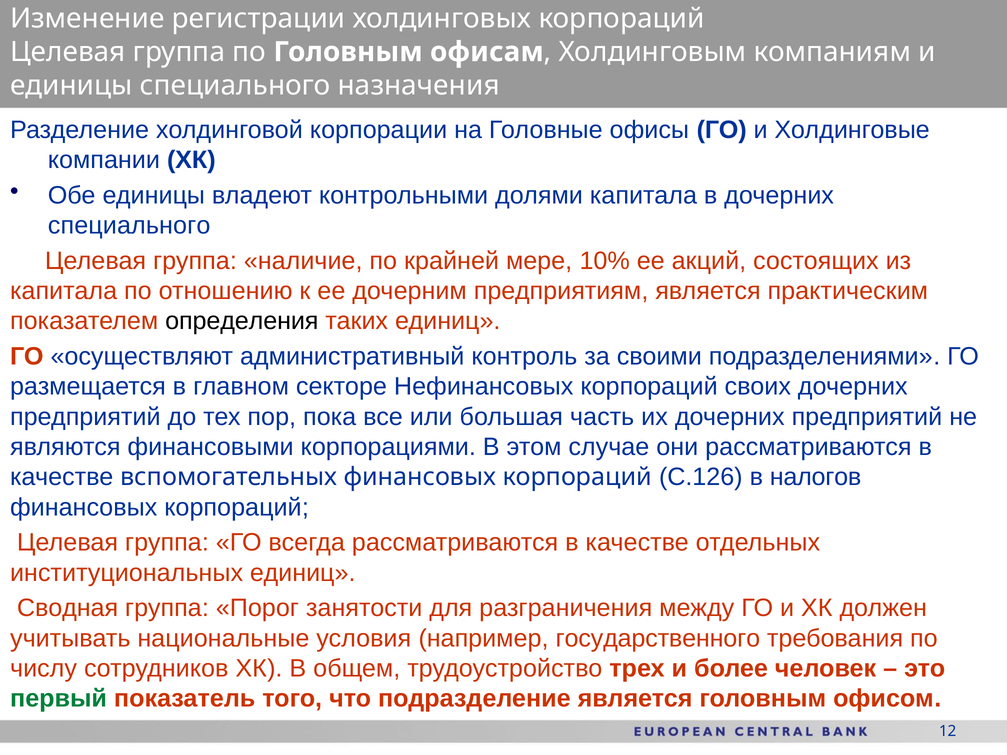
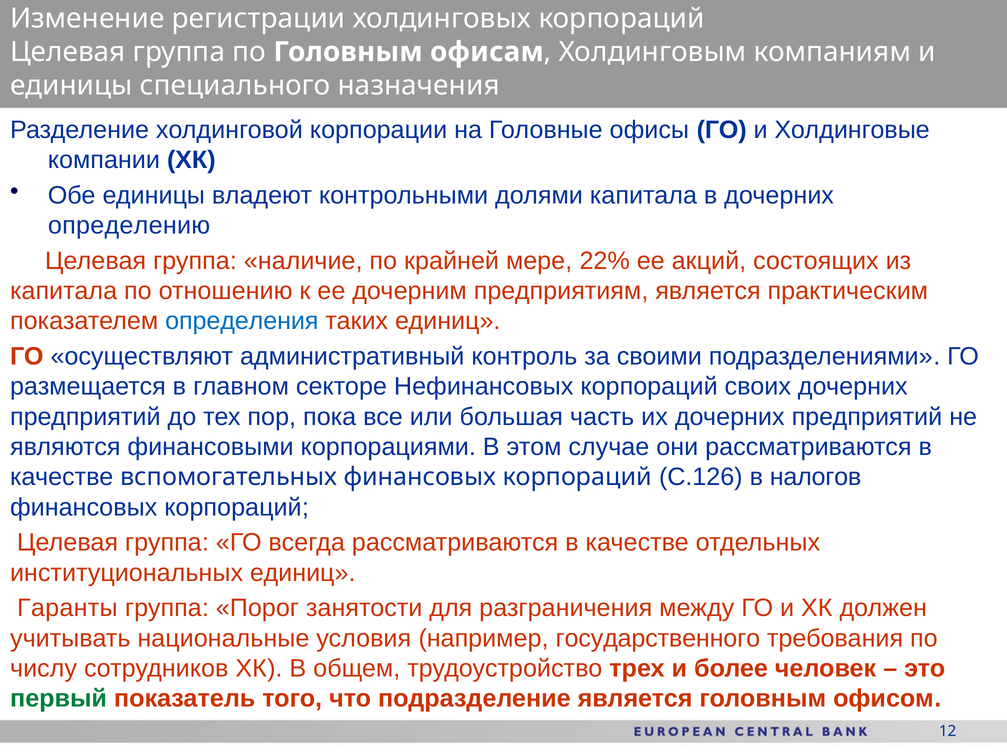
специального at (129, 226): специального -> определению
10%: 10% -> 22%
определения colour: black -> blue
Сводная: Сводная -> Гаранты
